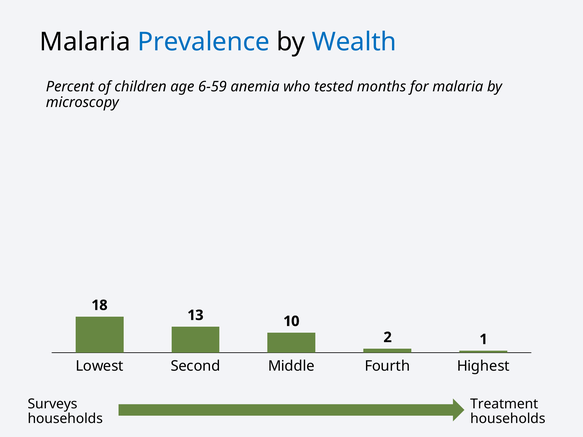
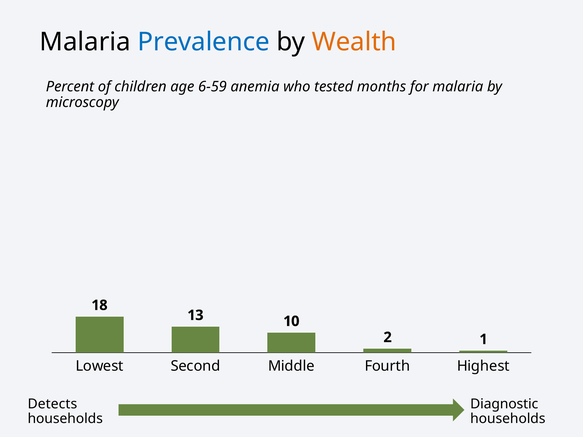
Wealth colour: blue -> orange
Surveys: Surveys -> Detects
Treatment: Treatment -> Diagnostic
